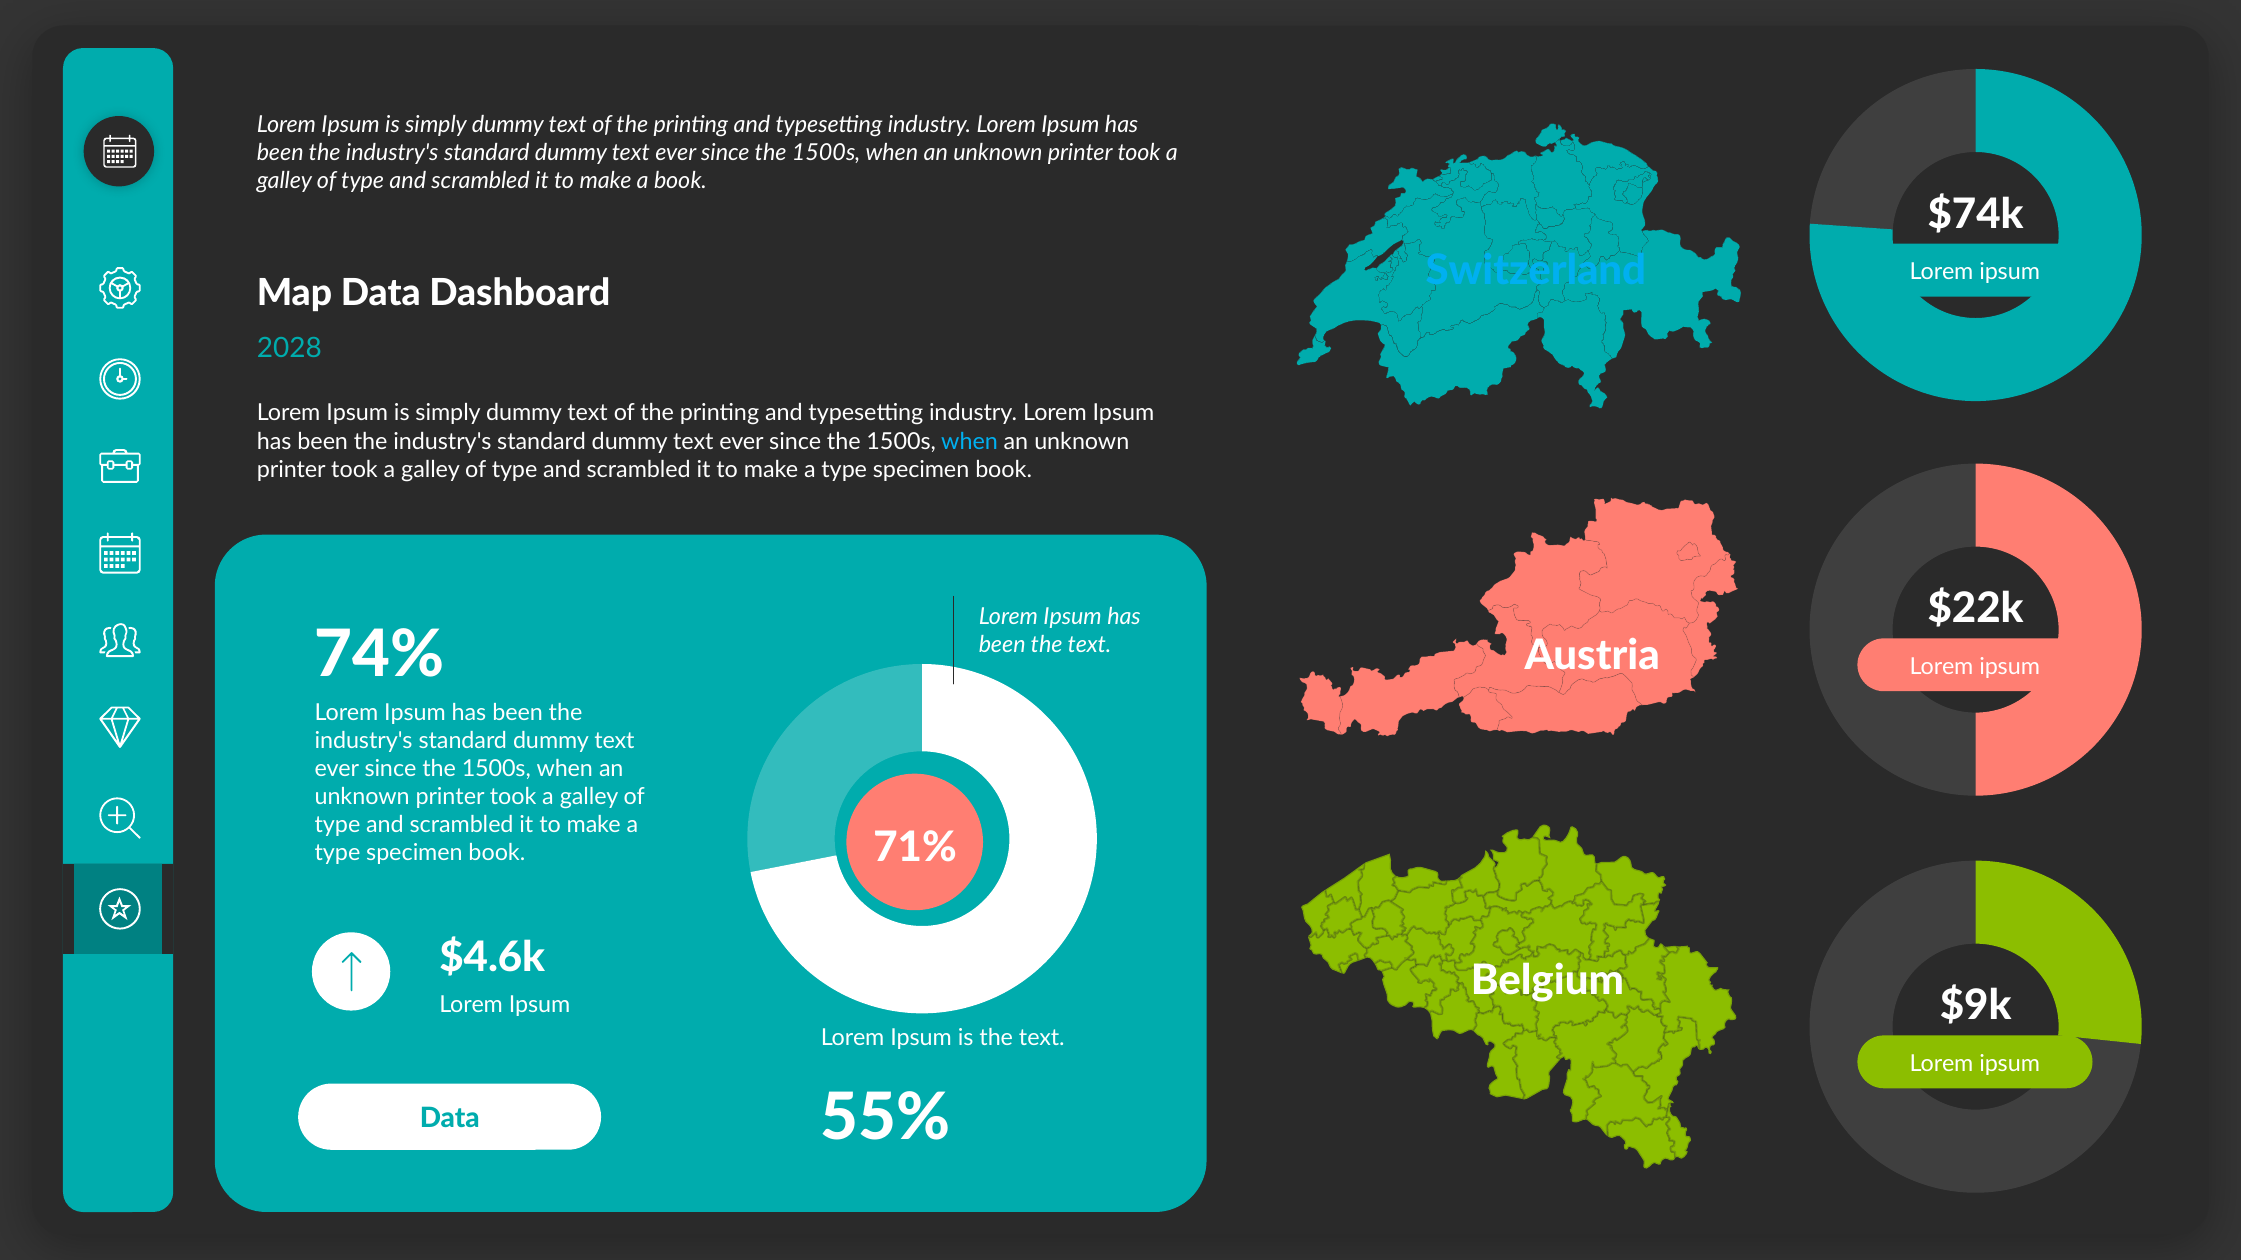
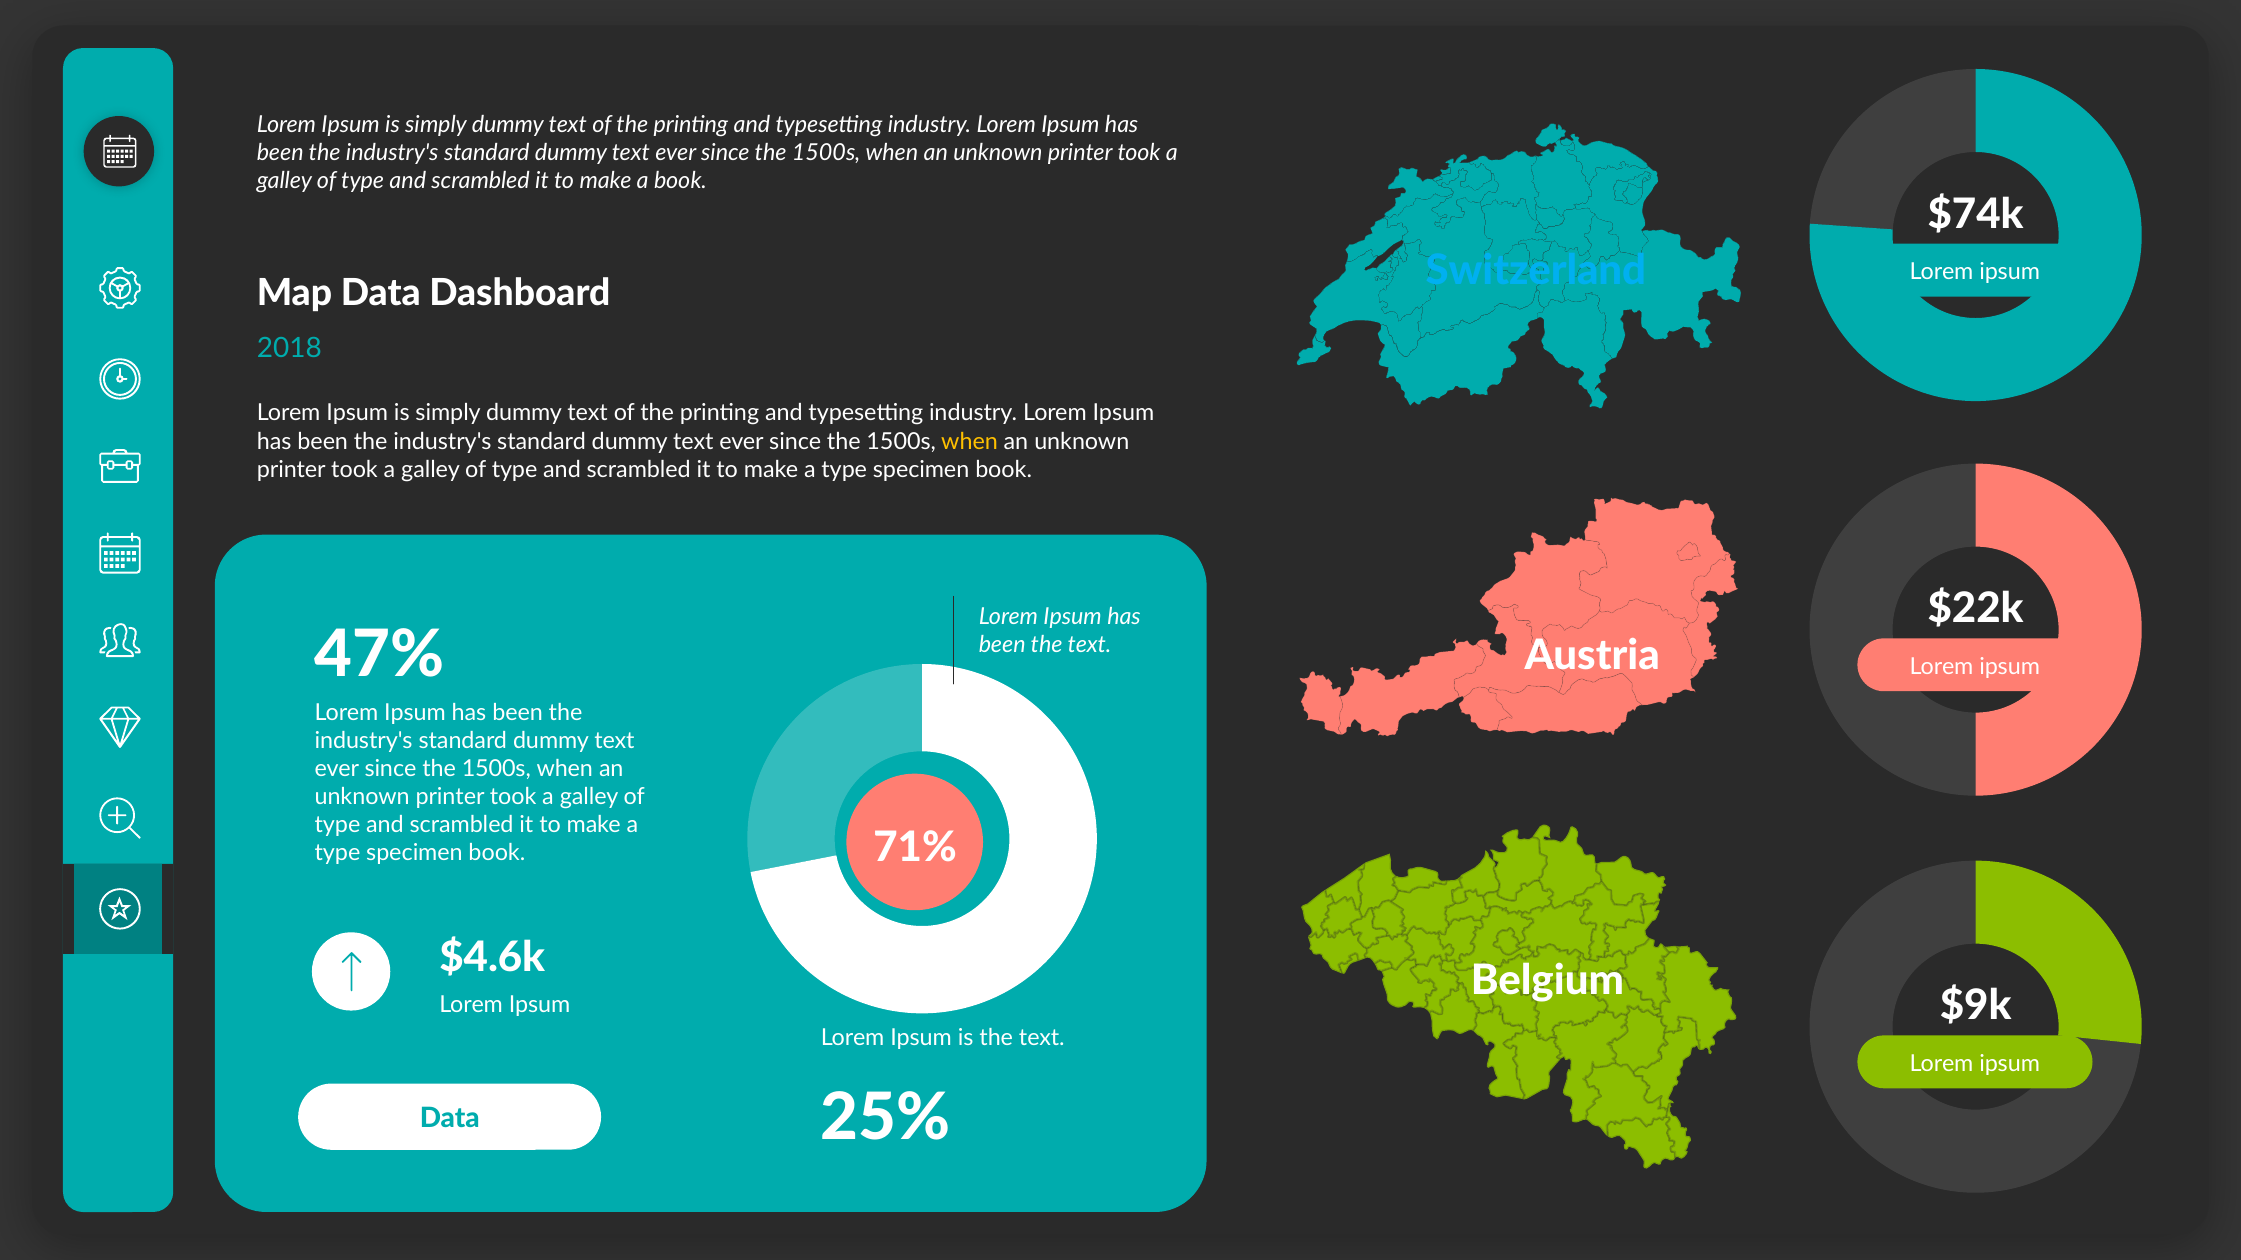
2028: 2028 -> 2018
when at (970, 442) colour: light blue -> yellow
74%: 74% -> 47%
55%: 55% -> 25%
